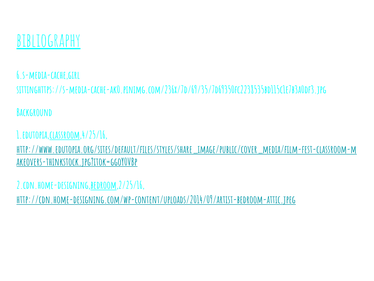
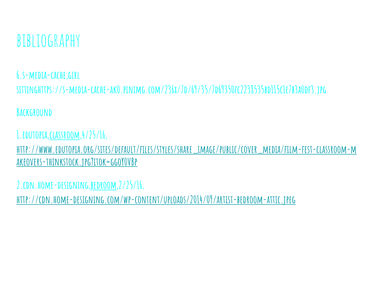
bibliography underline: present -> none
